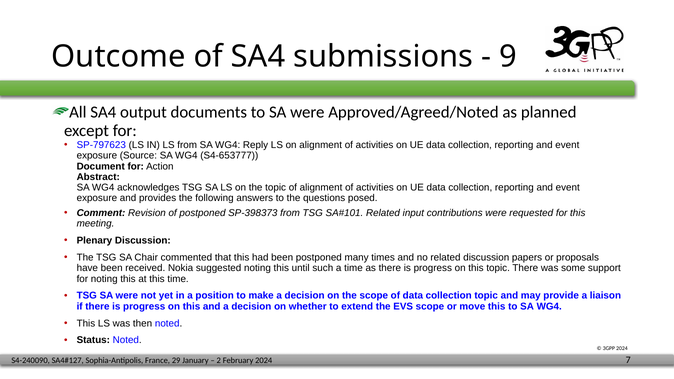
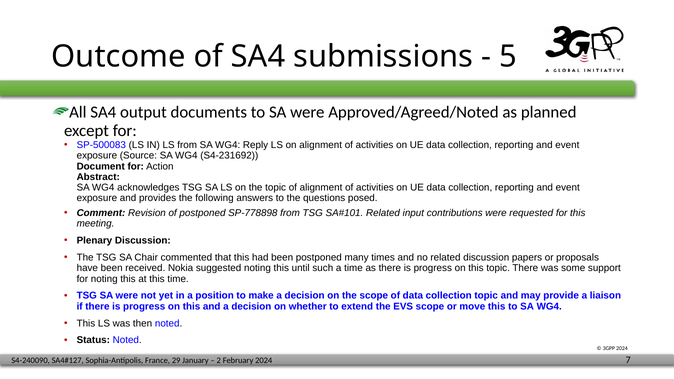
9: 9 -> 5
SP-797623: SP-797623 -> SP-500083
S4-653777: S4-653777 -> S4-231692
SP-398373: SP-398373 -> SP-778898
